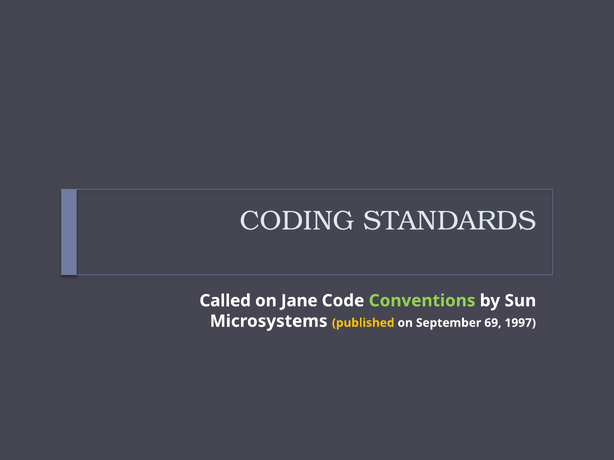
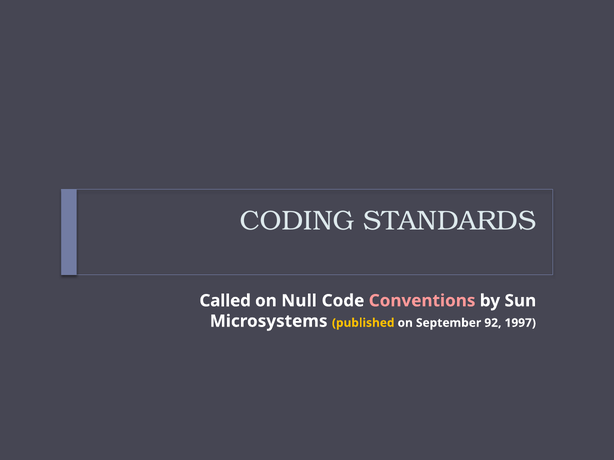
Jane: Jane -> Null
Conventions colour: light green -> pink
69: 69 -> 92
